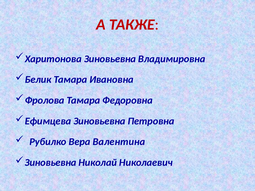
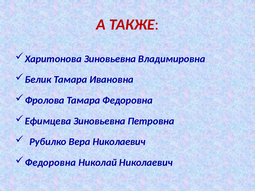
Вера Валентина: Валентина -> Николаевич
Зиновьевна at (51, 163): Зиновьевна -> Федоровна
